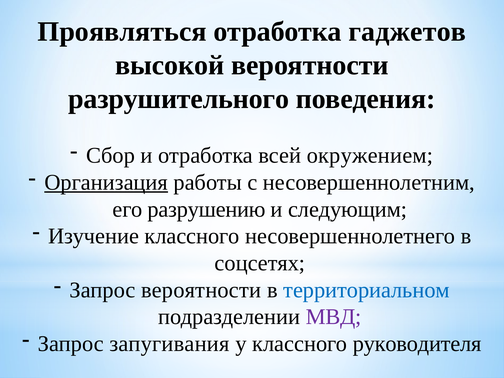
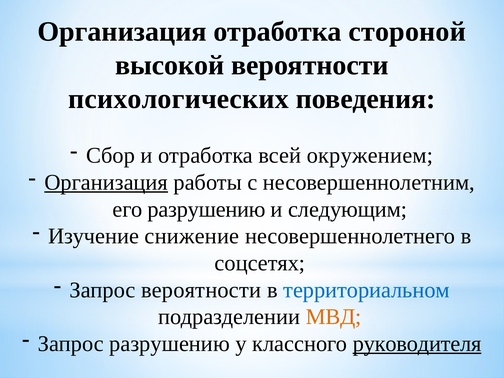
Проявляться at (122, 32): Проявляться -> Организация
гаджетов: гаджетов -> стороной
разрушительного: разрушительного -> психологических
Изучение классного: классного -> снижение
МВД colour: purple -> orange
Запрос запугивания: запугивания -> разрушению
руководителя underline: none -> present
